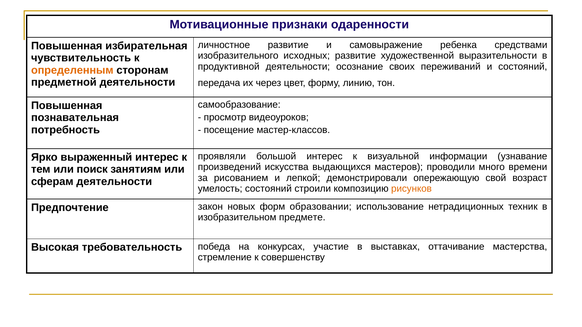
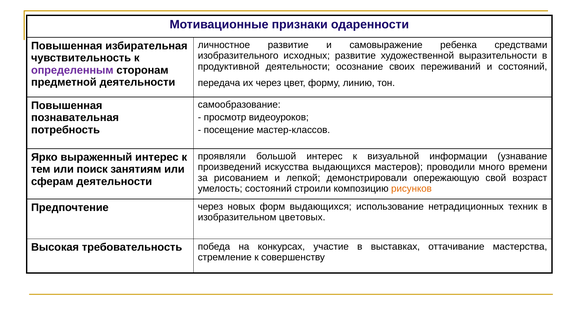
определенным colour: orange -> purple
Предпочтение закон: закон -> через
форм образовании: образовании -> выдающихся
предмете: предмете -> цветовых
